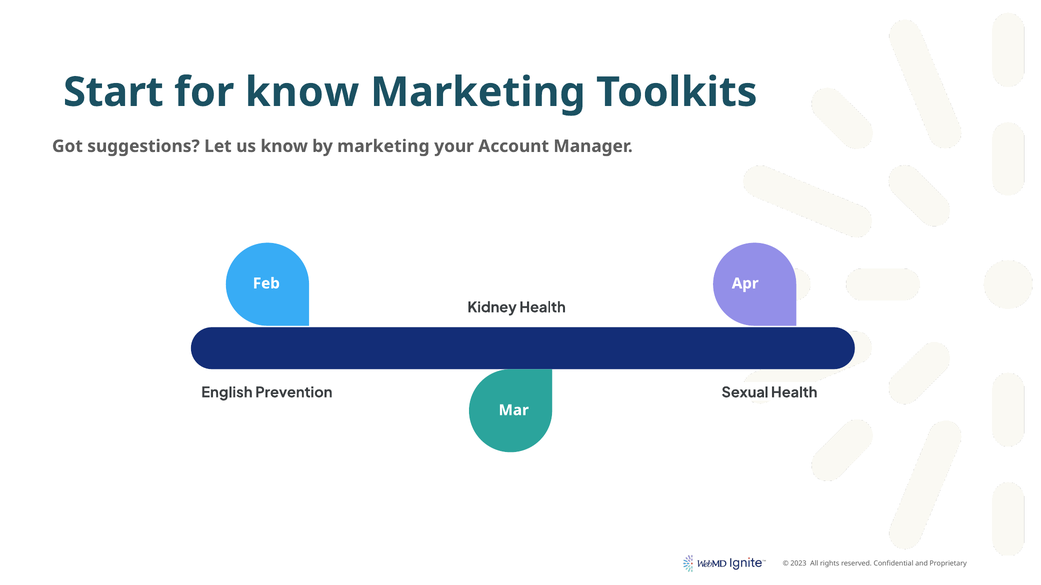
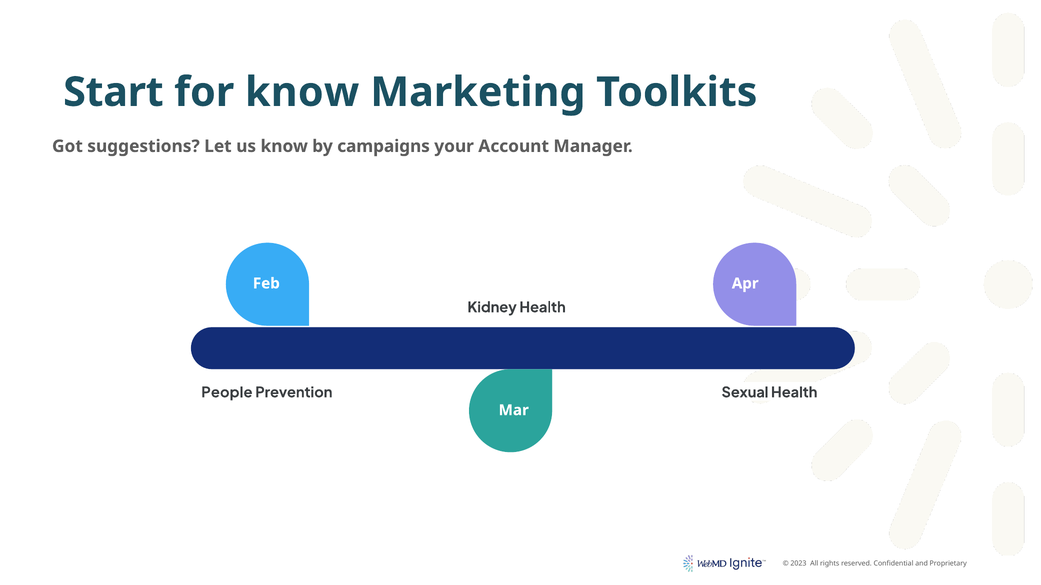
by marketing: marketing -> campaigns
English: English -> People
